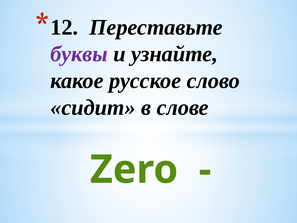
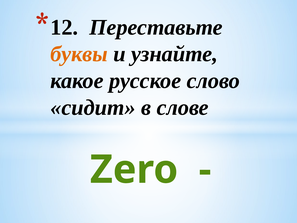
буквы colour: purple -> orange
